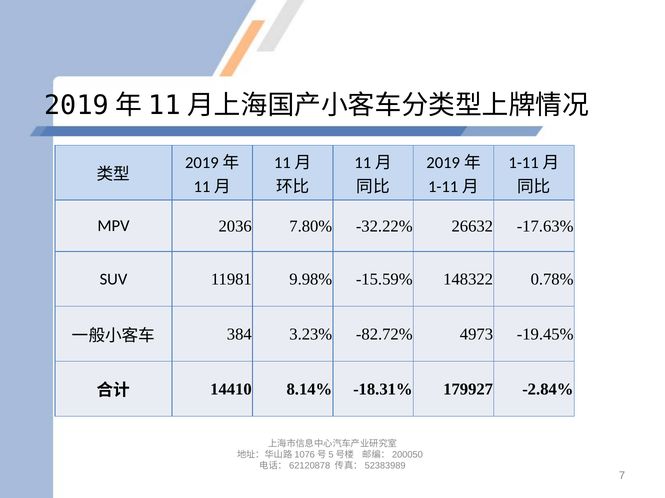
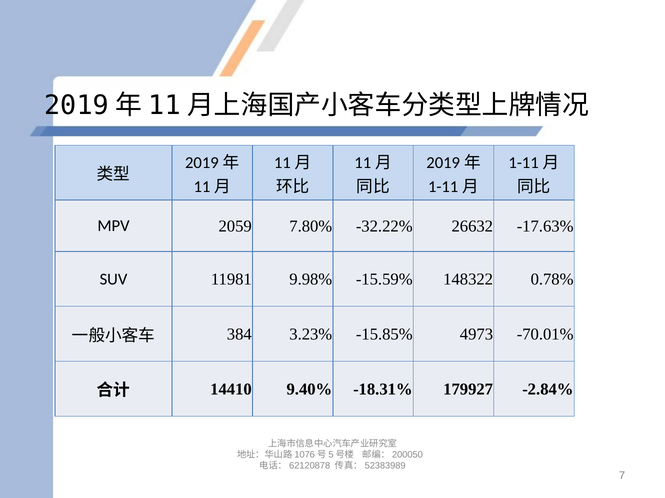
2036: 2036 -> 2059
-82.72%: -82.72% -> -15.85%
-19.45%: -19.45% -> -70.01%
8.14%: 8.14% -> 9.40%
